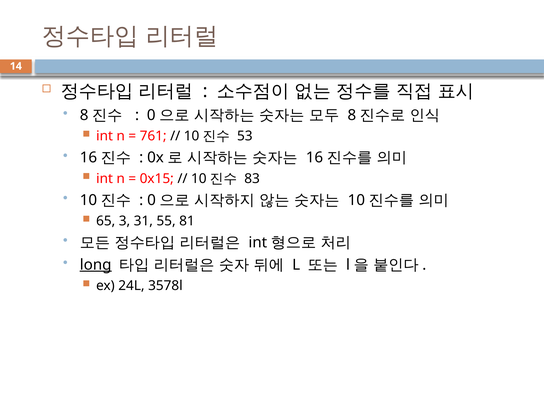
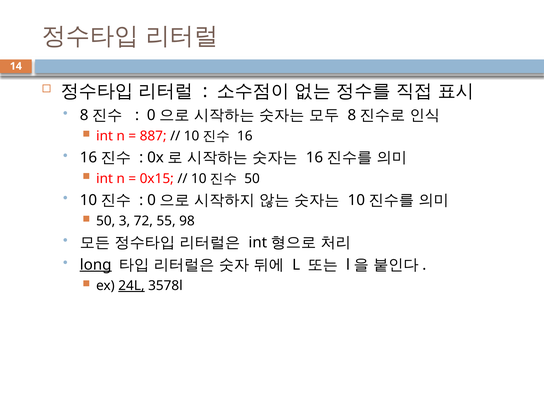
761: 761 -> 887
53: 53 -> 16
83 at (252, 179): 83 -> 50
65 at (106, 221): 65 -> 50
31: 31 -> 72
81: 81 -> 98
24L underline: none -> present
